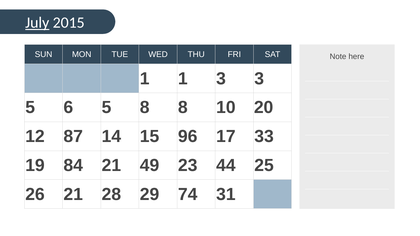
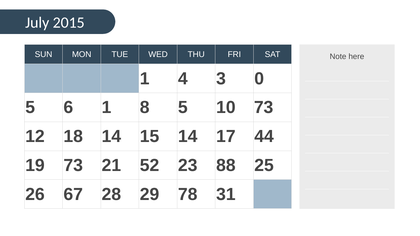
July underline: present -> none
1 1: 1 -> 4
3 3: 3 -> 0
6 5: 5 -> 1
8 8: 8 -> 5
10 20: 20 -> 73
87: 87 -> 18
15 96: 96 -> 14
33: 33 -> 44
19 84: 84 -> 73
49: 49 -> 52
44: 44 -> 88
26 21: 21 -> 67
74: 74 -> 78
